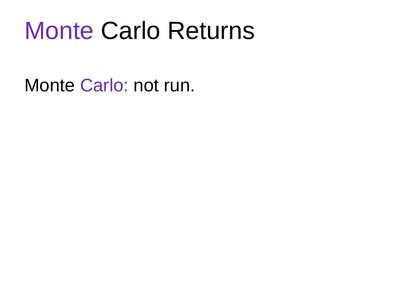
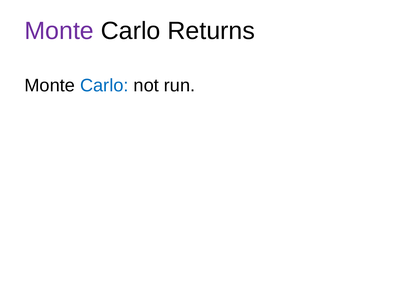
Carlo at (104, 86) colour: purple -> blue
